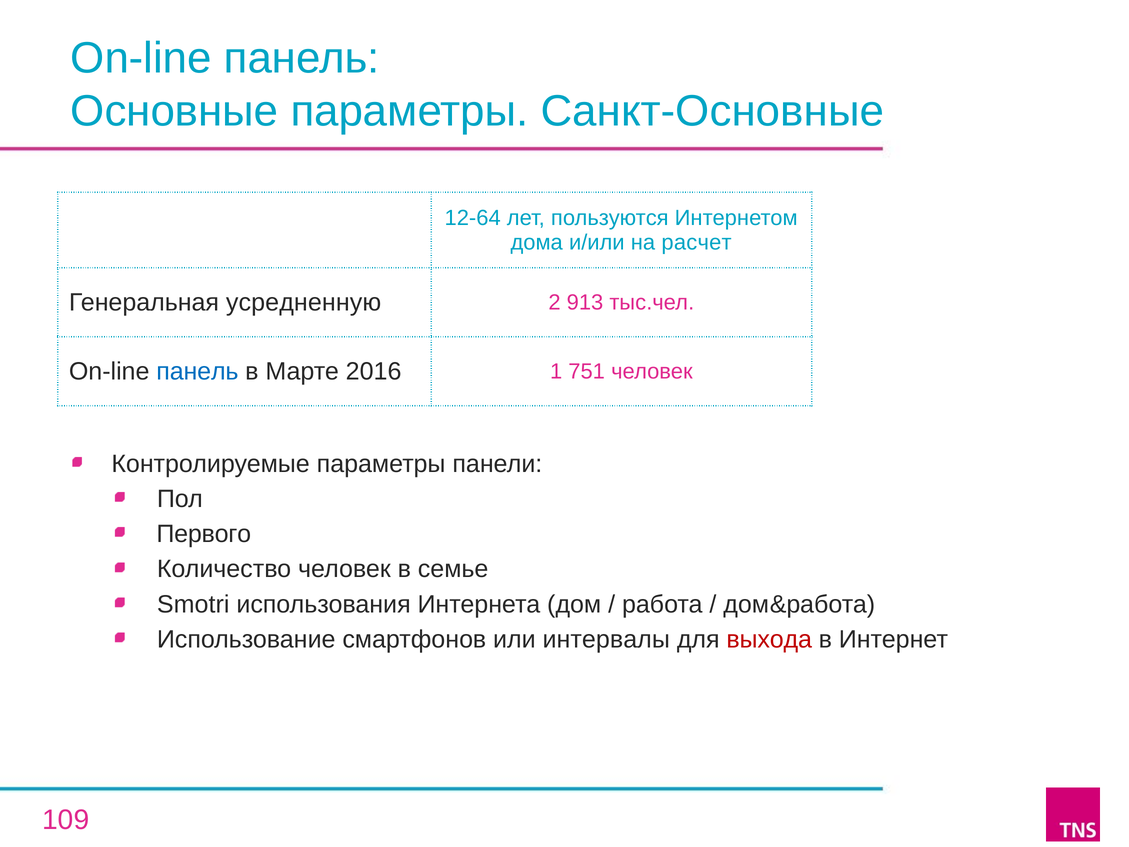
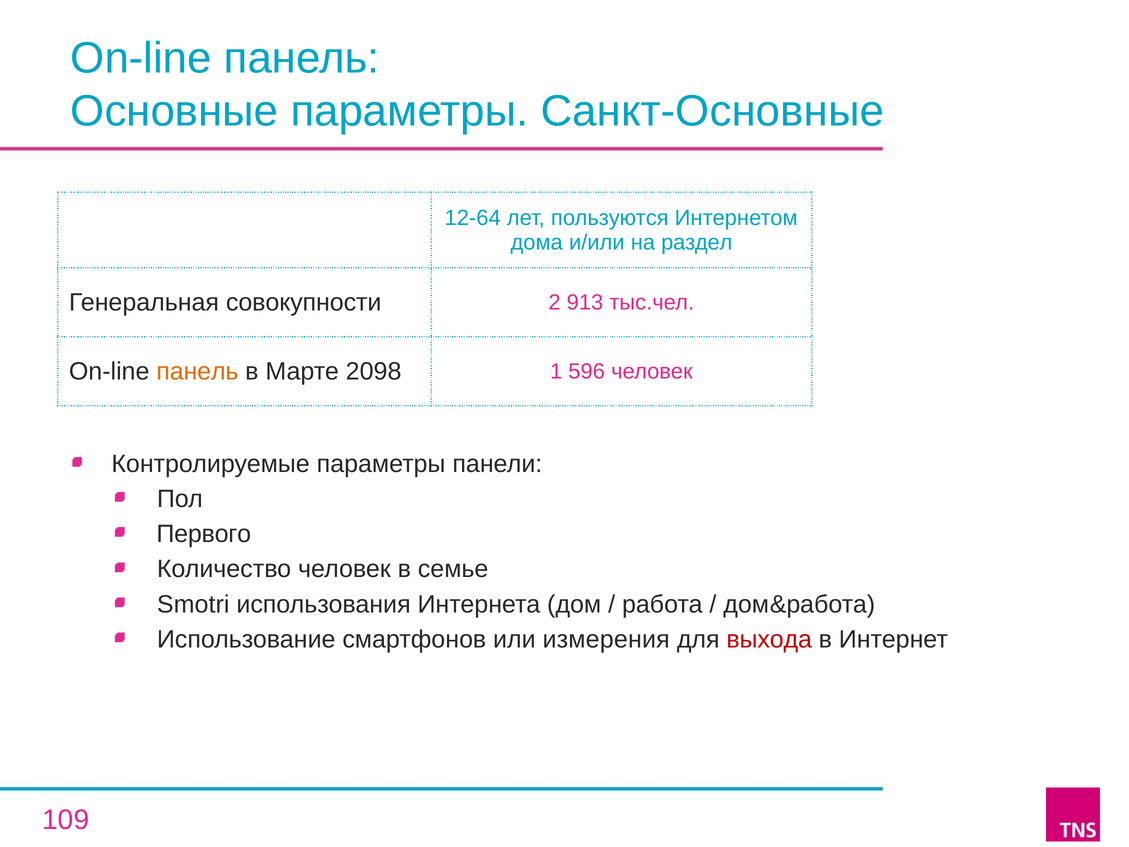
расчет: расчет -> раздел
усредненную: усредненную -> совокупности
панель at (197, 371) colour: blue -> orange
2016: 2016 -> 2098
751: 751 -> 596
интервалы: интервалы -> измерения
